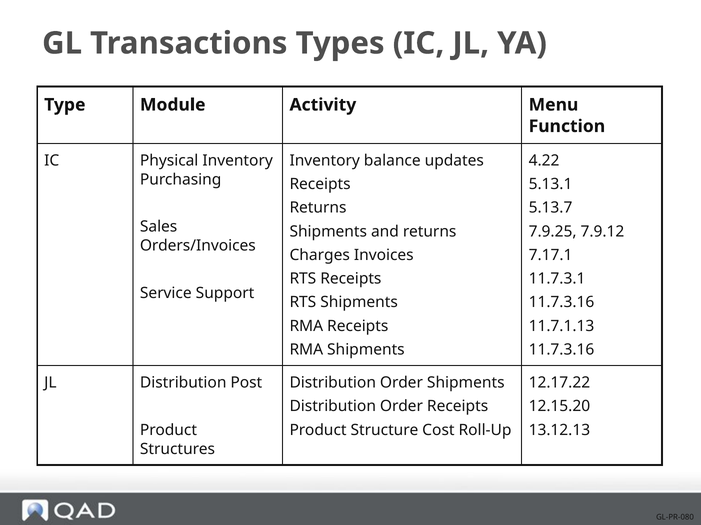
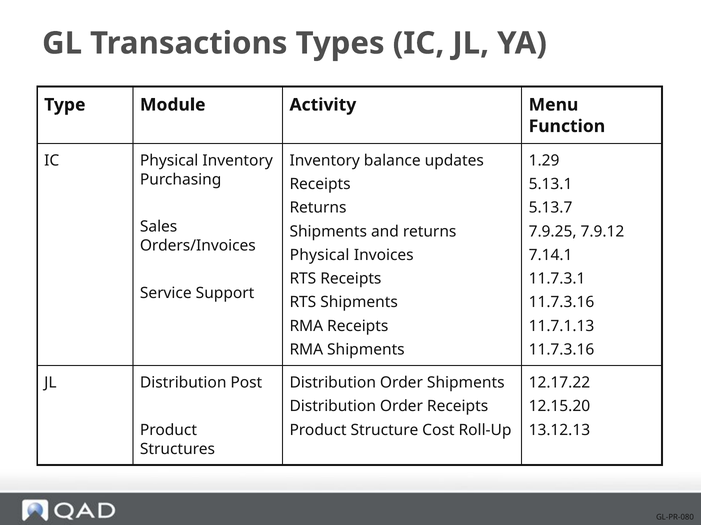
4.22: 4.22 -> 1.29
Charges at (320, 255): Charges -> Physical
7.17.1: 7.17.1 -> 7.14.1
